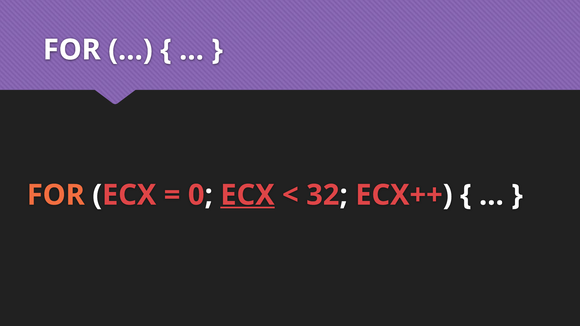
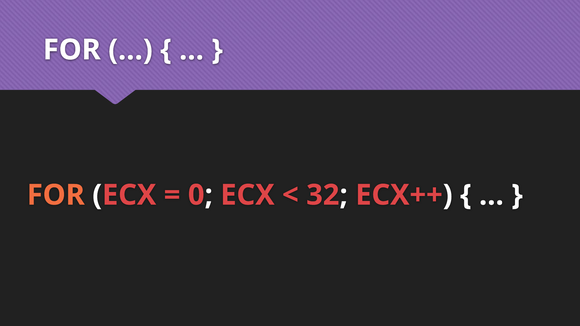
ECX at (247, 195) underline: present -> none
